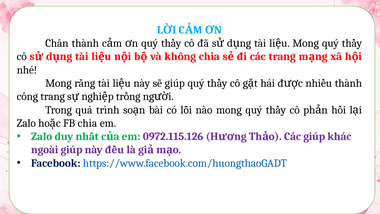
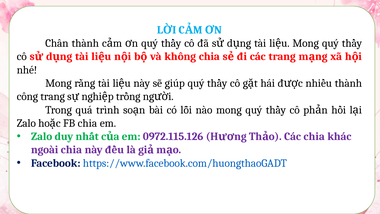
Các giúp: giúp -> chia
ngoài giúp: giúp -> chia
